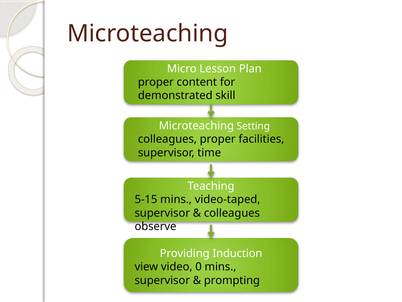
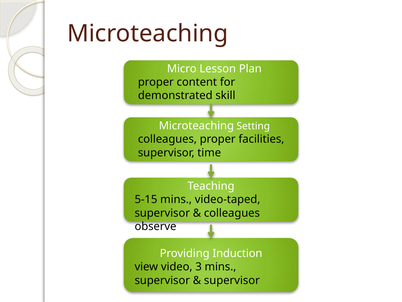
0: 0 -> 3
prompting at (232, 280): prompting -> supervisor
